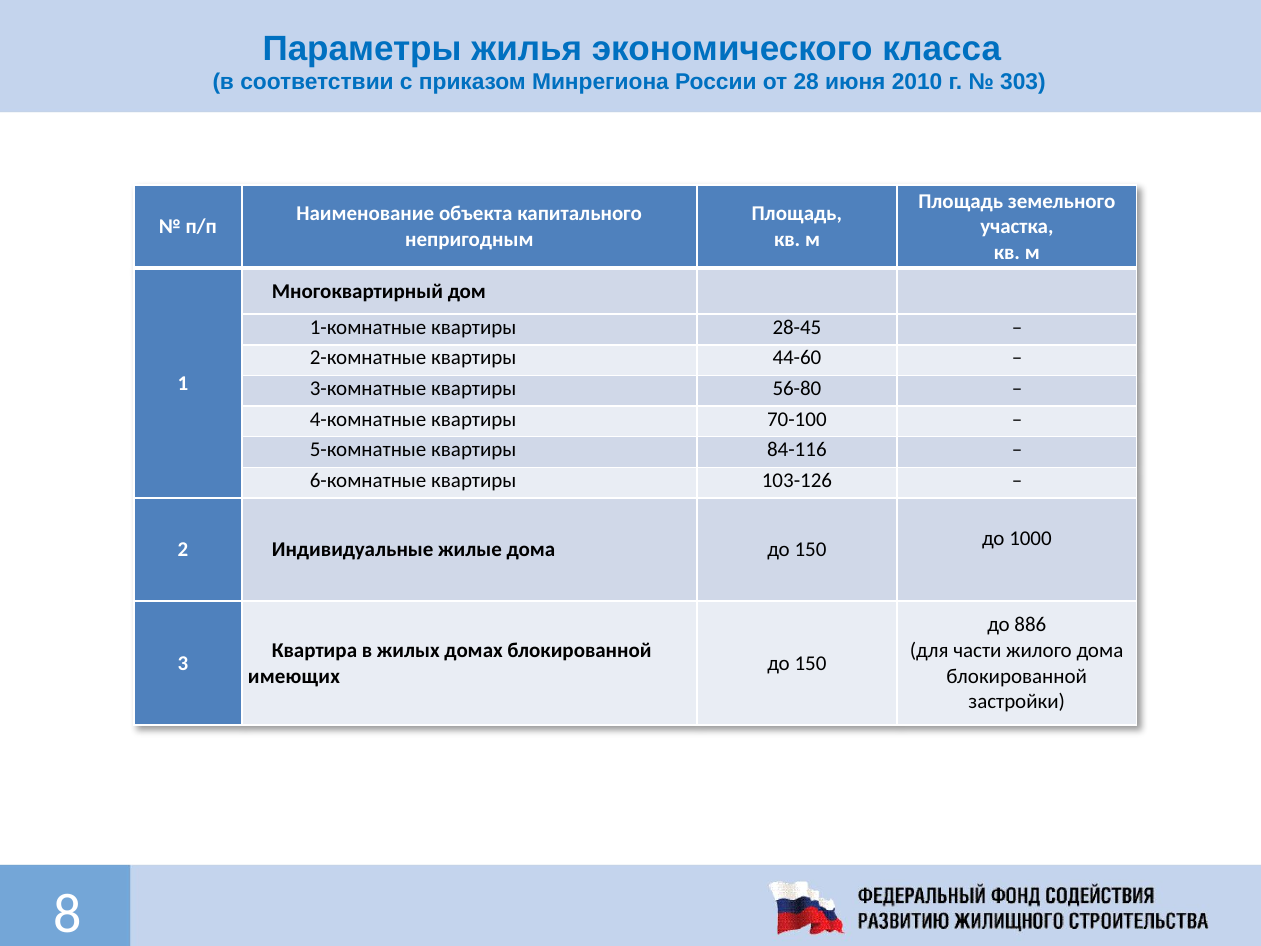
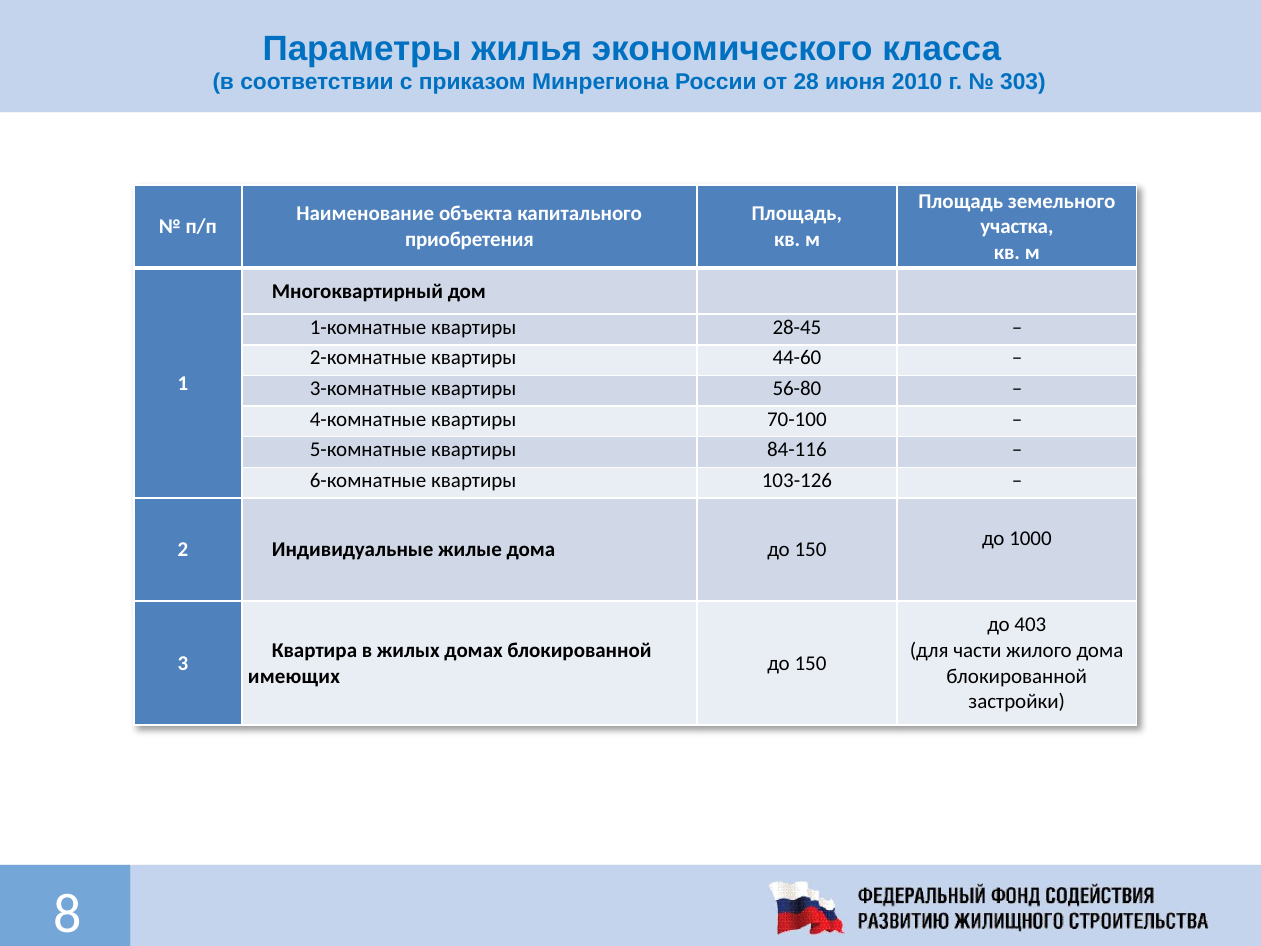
непригодным: непригодным -> приобретения
886: 886 -> 403
